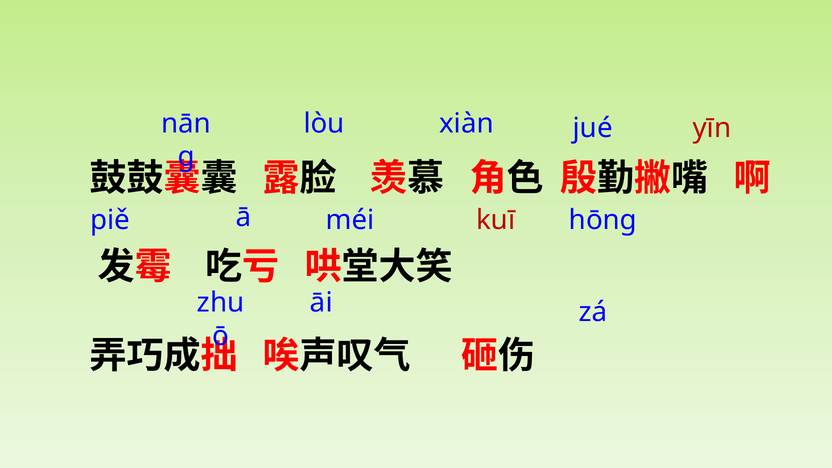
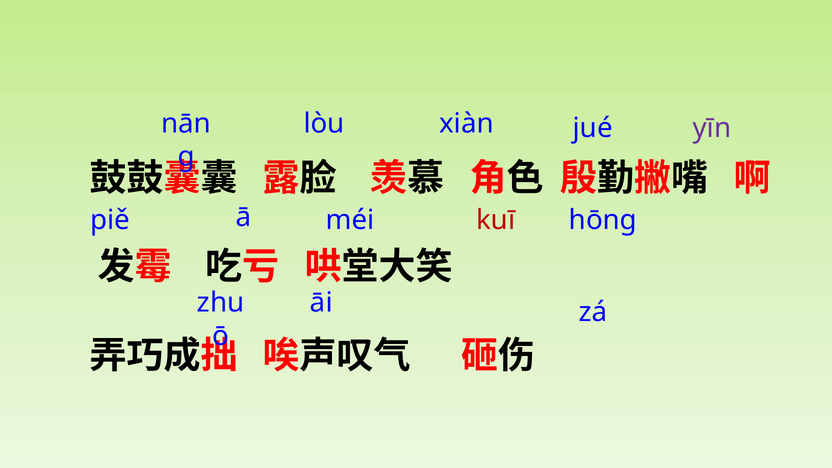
yīn colour: red -> purple
